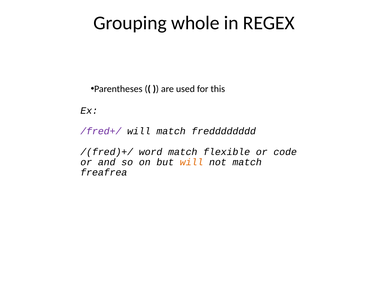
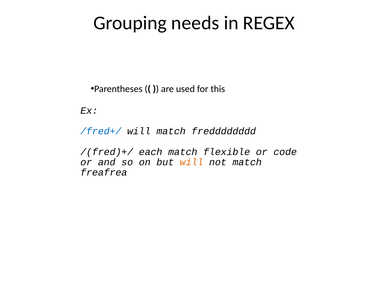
whole: whole -> needs
/fred+/ colour: purple -> blue
word: word -> each
